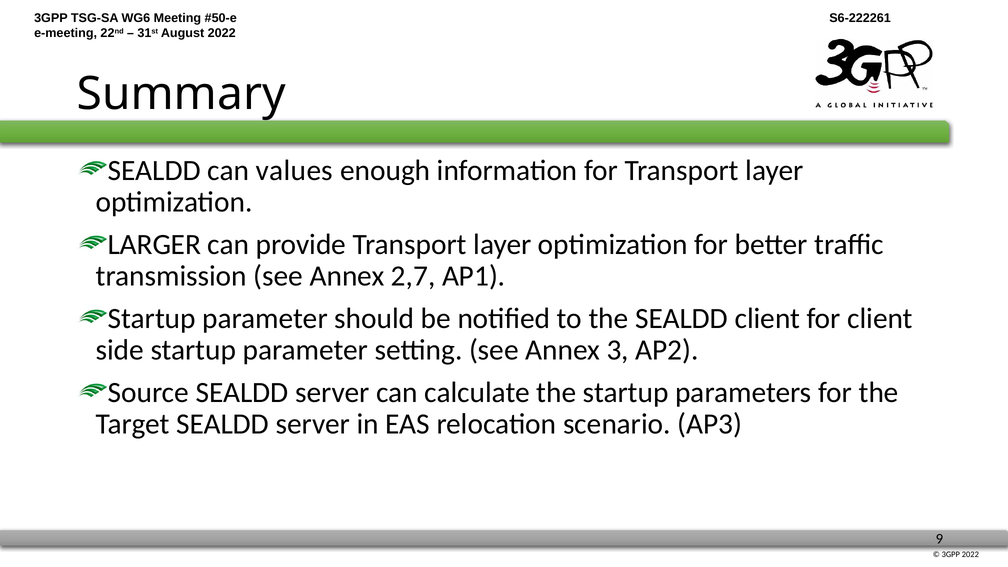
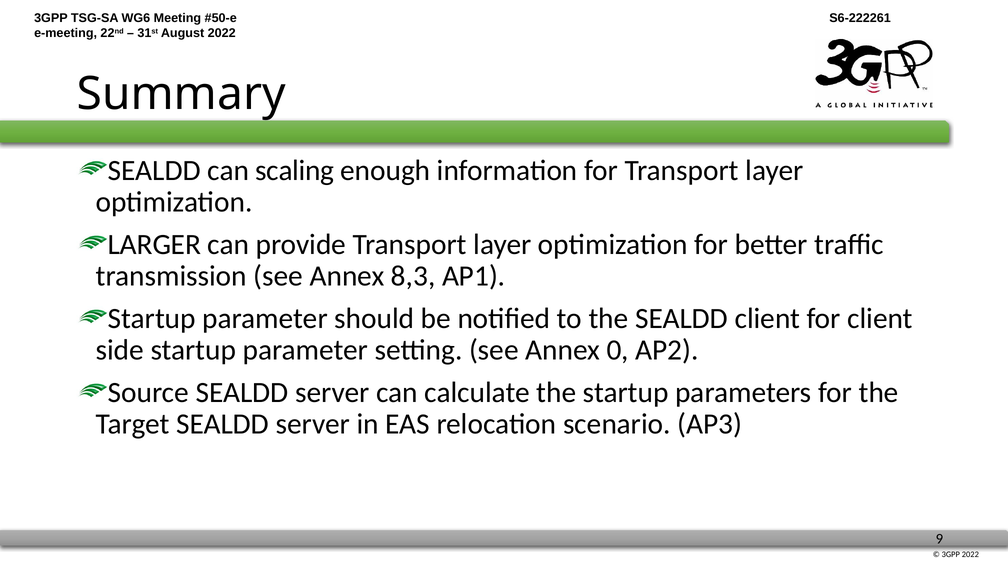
values: values -> scaling
2,7: 2,7 -> 8,3
3: 3 -> 0
